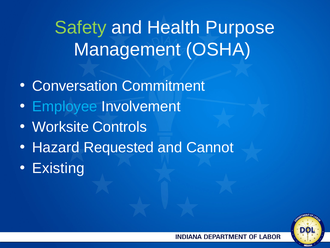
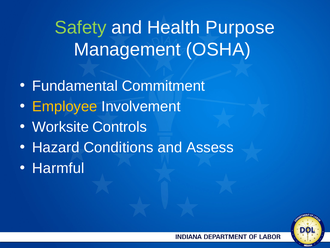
Conversation: Conversation -> Fundamental
Employee colour: light blue -> yellow
Requested: Requested -> Conditions
Cannot: Cannot -> Assess
Existing: Existing -> Harmful
